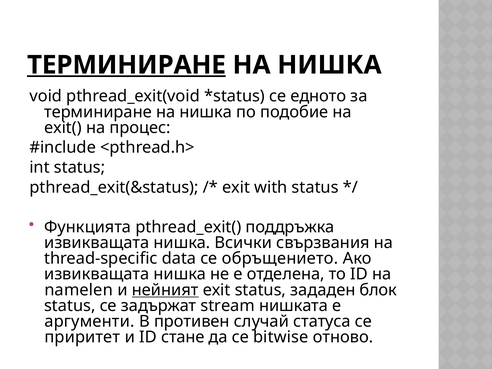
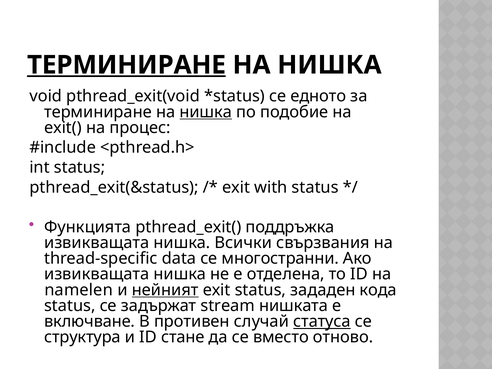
нишка at (206, 112) underline: none -> present
обръщението: обръщението -> многостранни
блок: блок -> кода
аргументи: аргументи -> включване
статуса underline: none -> present
приритет: приритет -> структура
bitwise: bitwise -> вместо
